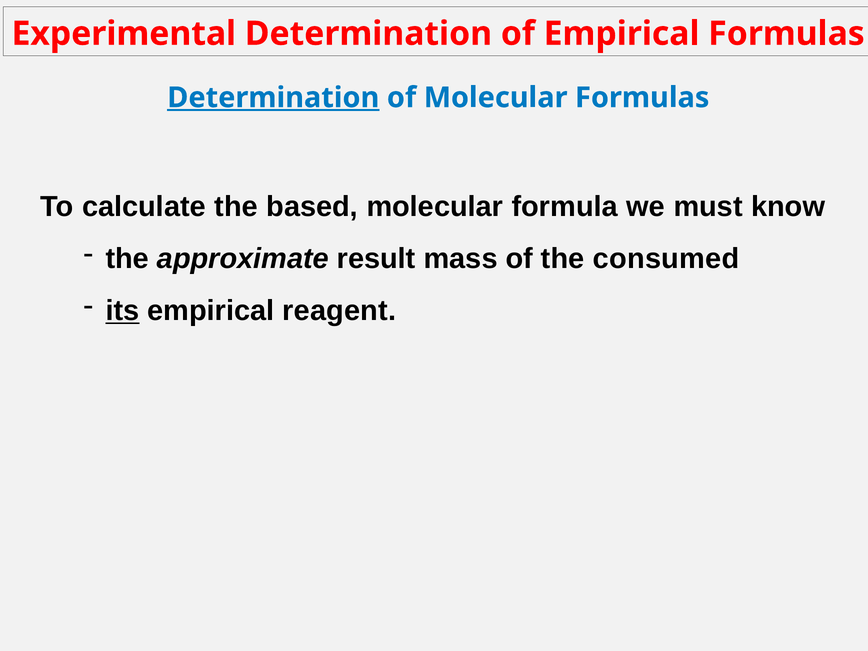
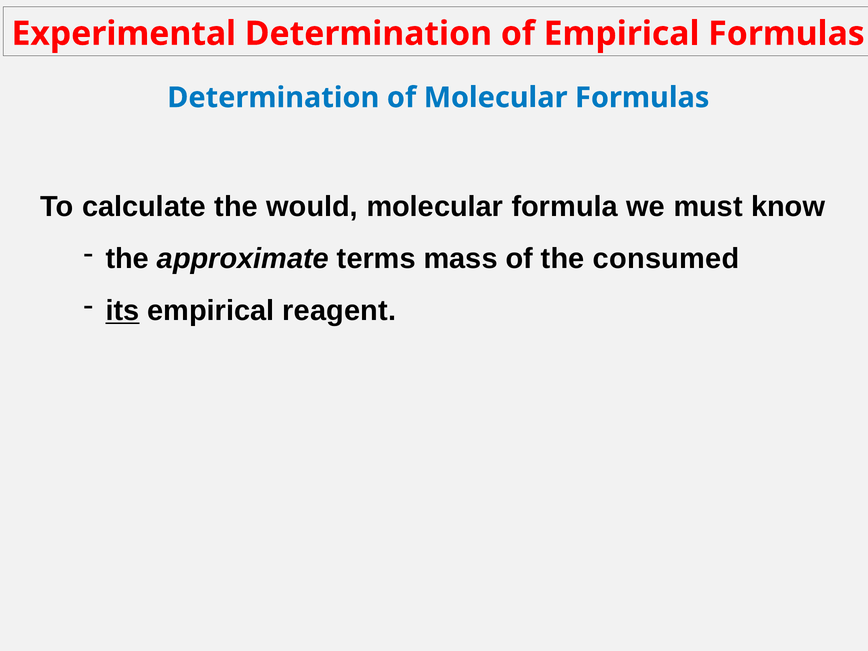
Determination at (273, 98) underline: present -> none
based: based -> would
result: result -> terms
